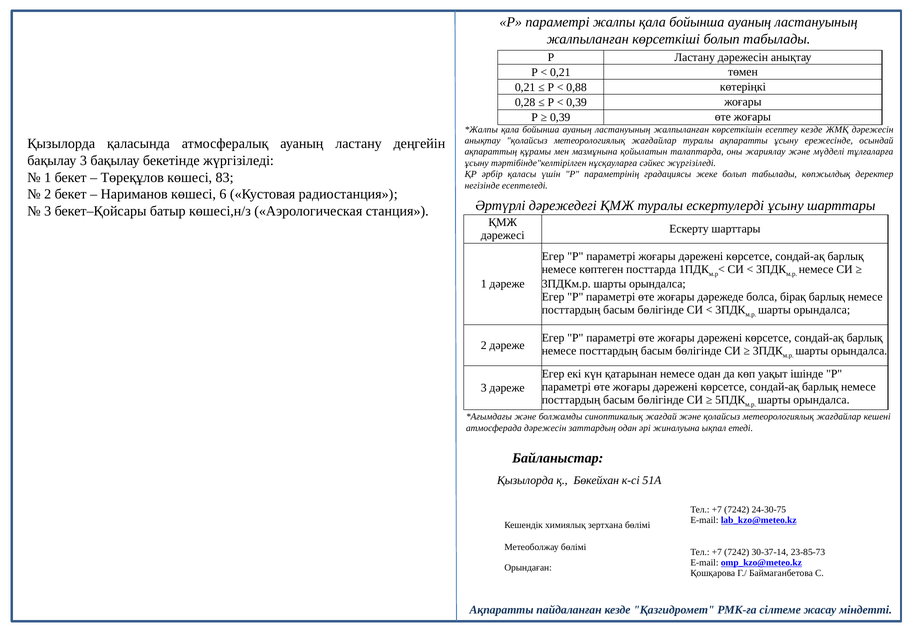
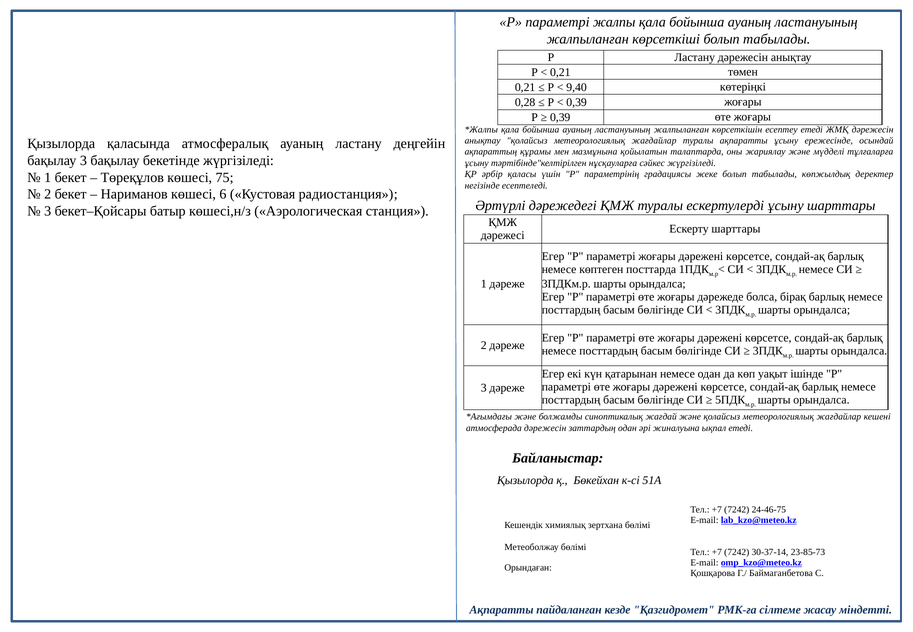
0,88: 0,88 -> 9,40
есептеу кезде: кезде -> етеді
83: 83 -> 75
24-30-75: 24-30-75 -> 24-46-75
